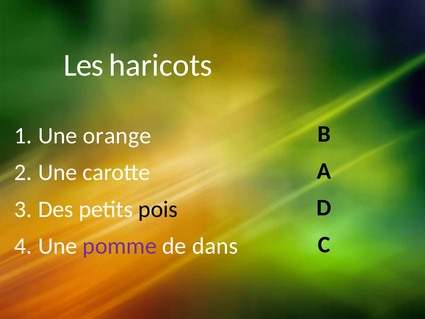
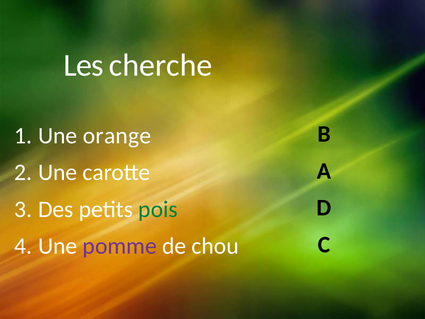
haricots: haricots -> cherche
pois colour: black -> green
dans: dans -> chou
